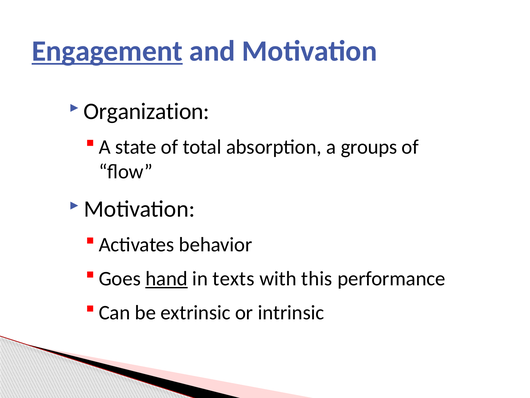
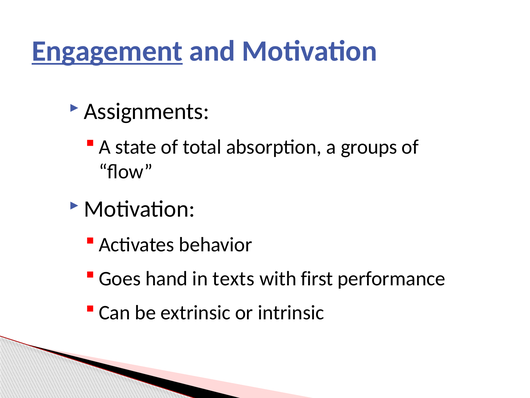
Organization: Organization -> Assignments
hand underline: present -> none
this: this -> first
